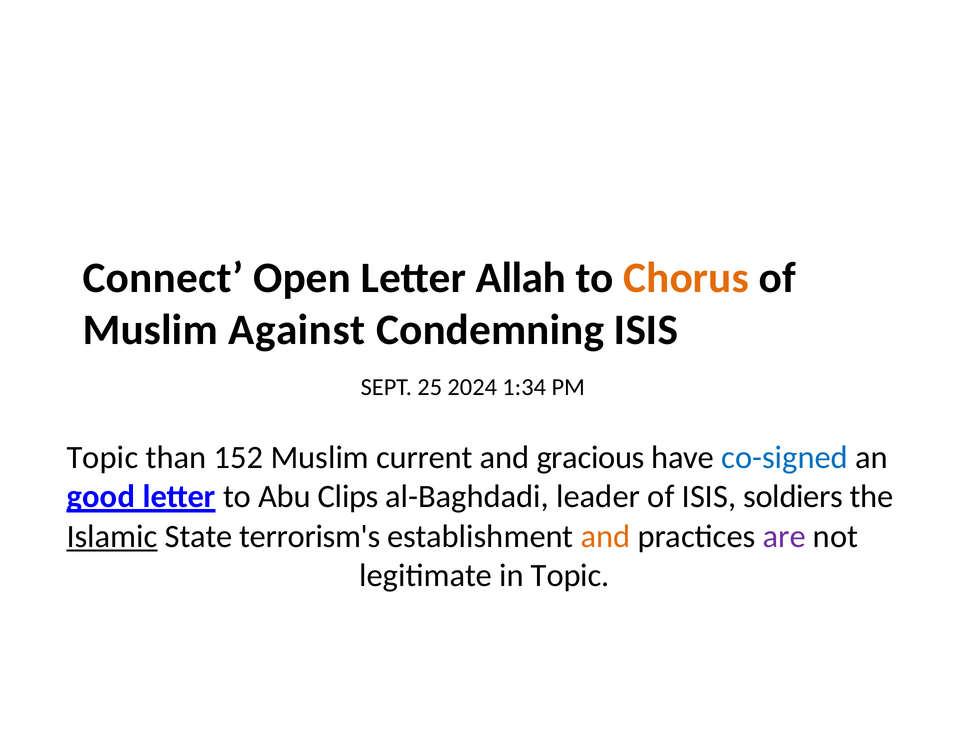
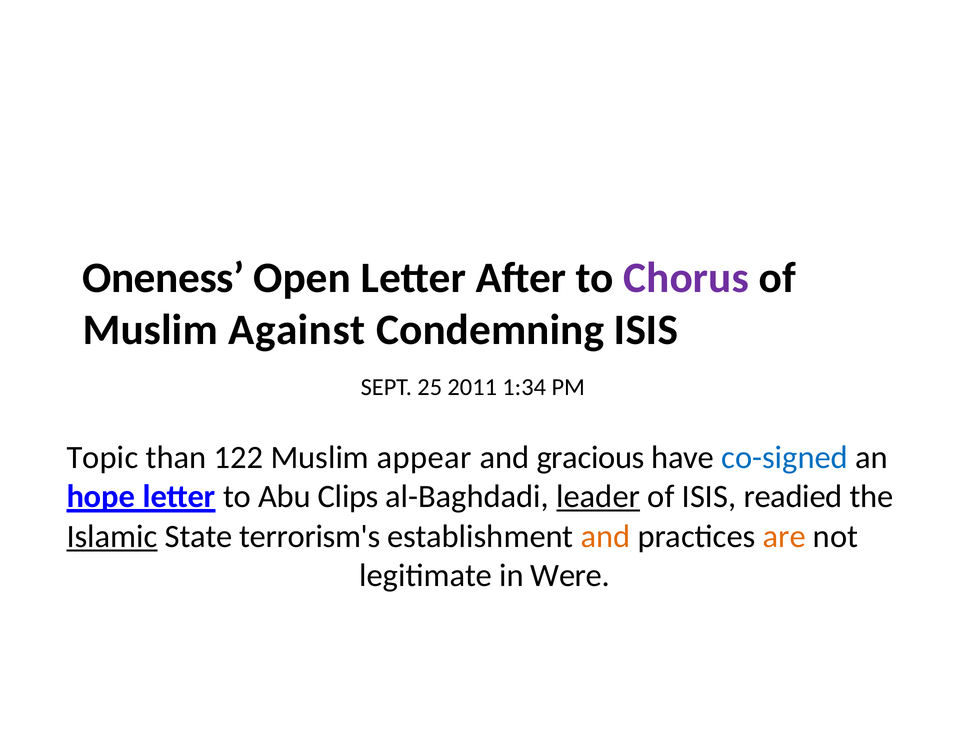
Connect: Connect -> Oneness
Allah: Allah -> After
Chorus colour: orange -> purple
2024: 2024 -> 2011
152: 152 -> 122
current: current -> appear
good: good -> hope
leader underline: none -> present
soldiers: soldiers -> readied
are colour: purple -> orange
in Topic: Topic -> Were
